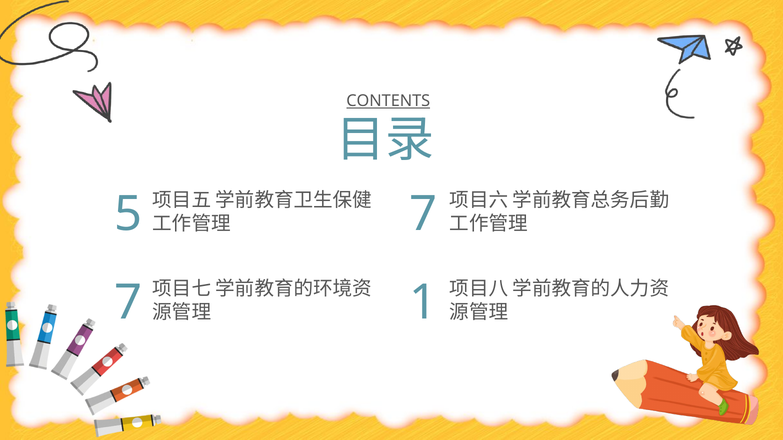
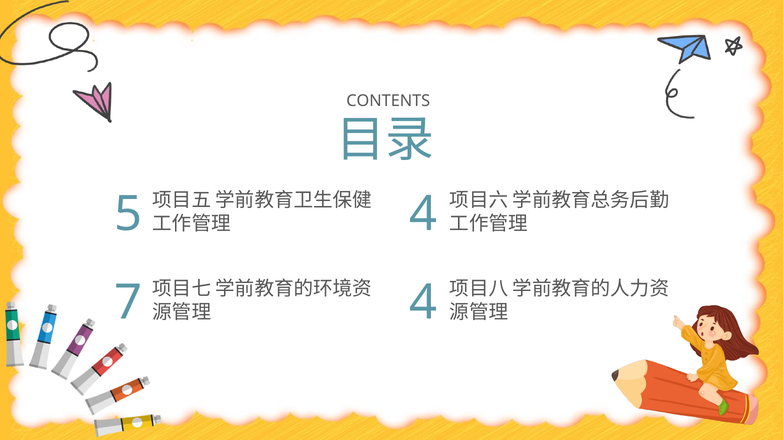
CONTENTS underline: present -> none
5 7: 7 -> 4
7 1: 1 -> 4
